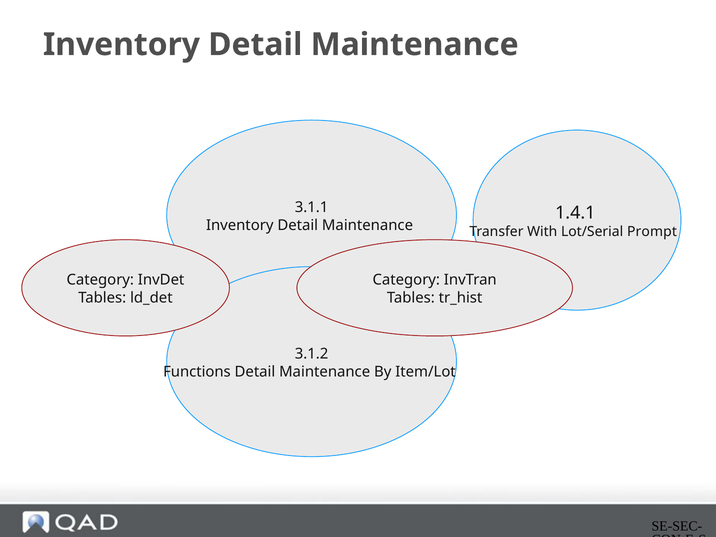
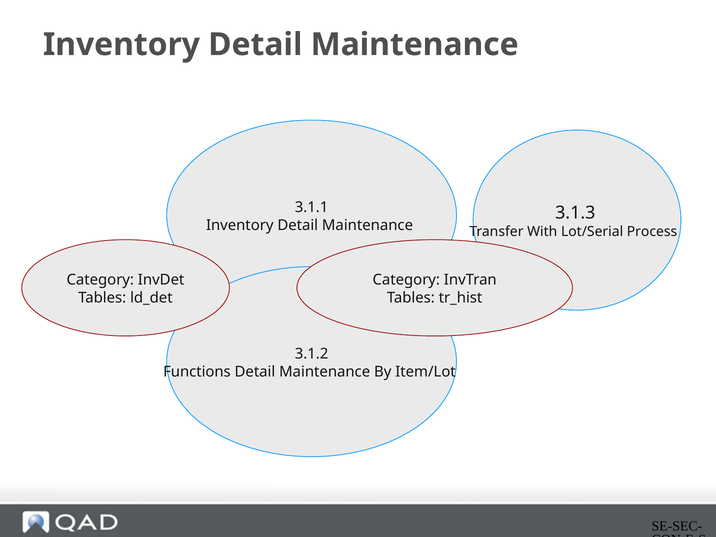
1.4.1: 1.4.1 -> 3.1.3
Prompt: Prompt -> Process
